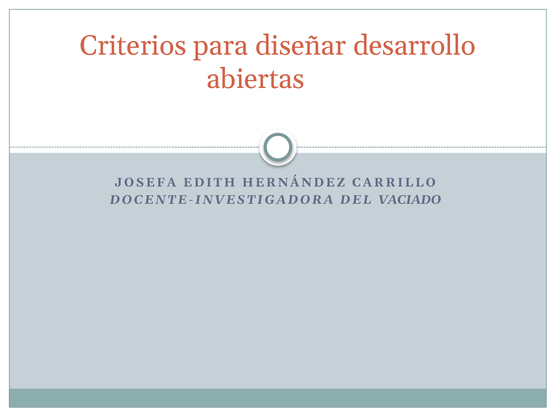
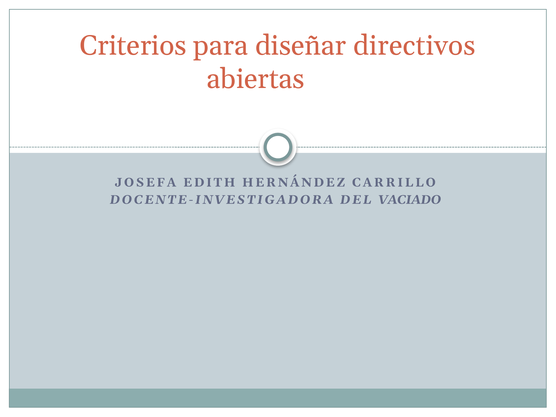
desarrollo: desarrollo -> directivos
